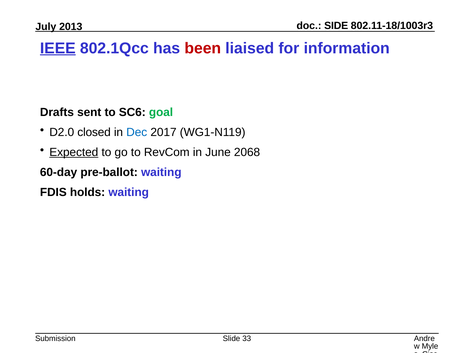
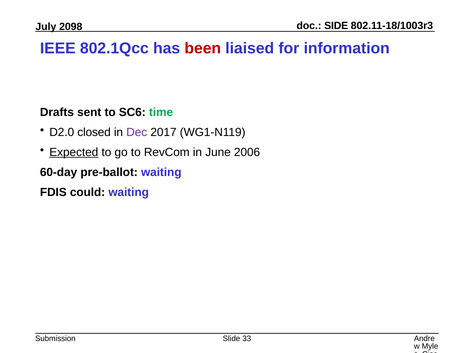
2013: 2013 -> 2098
IEEE underline: present -> none
goal: goal -> time
Dec colour: blue -> purple
2068: 2068 -> 2006
holds: holds -> could
